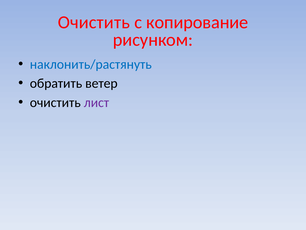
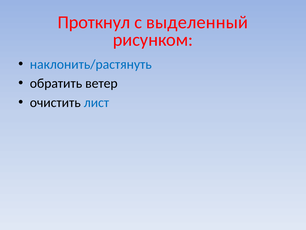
Очистить at (94, 22): Очистить -> Проткнул
копирование: копирование -> выделенный
лист colour: purple -> blue
